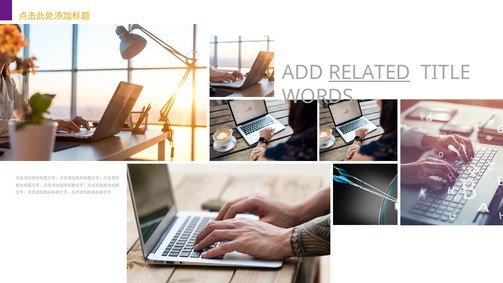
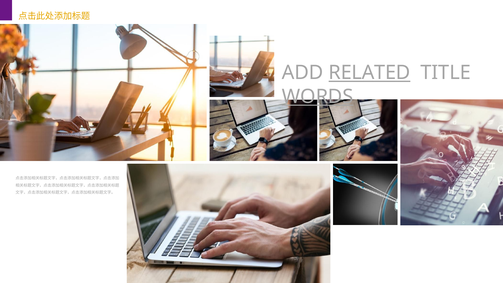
WORDS underline: none -> present
